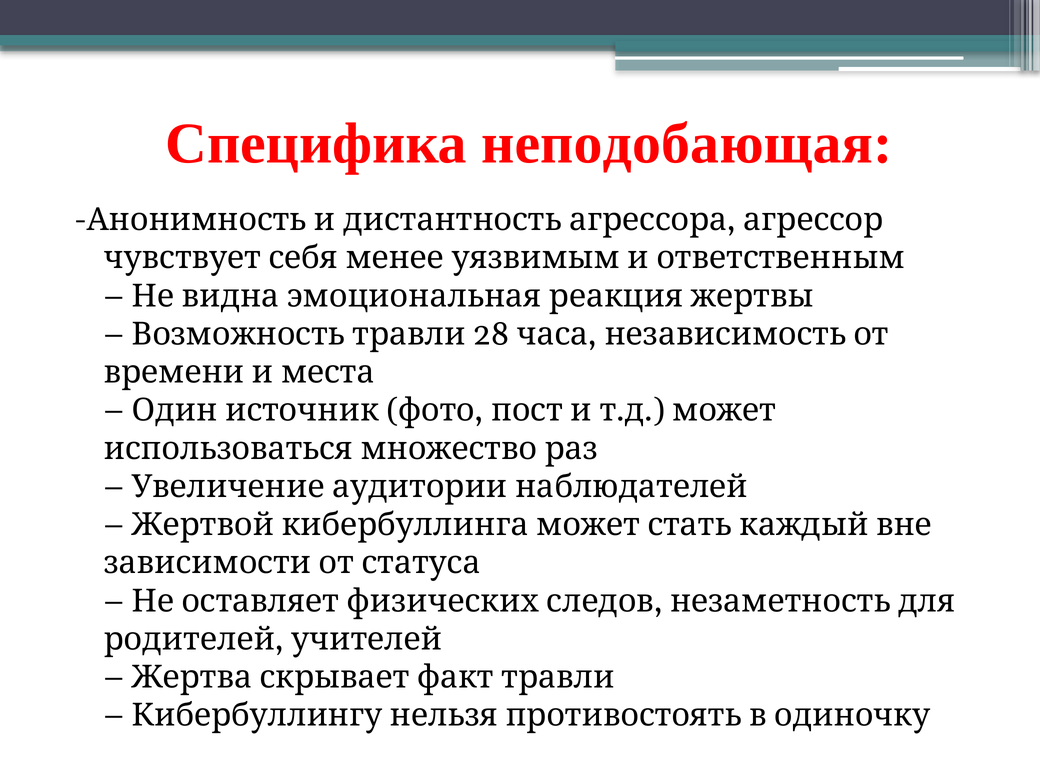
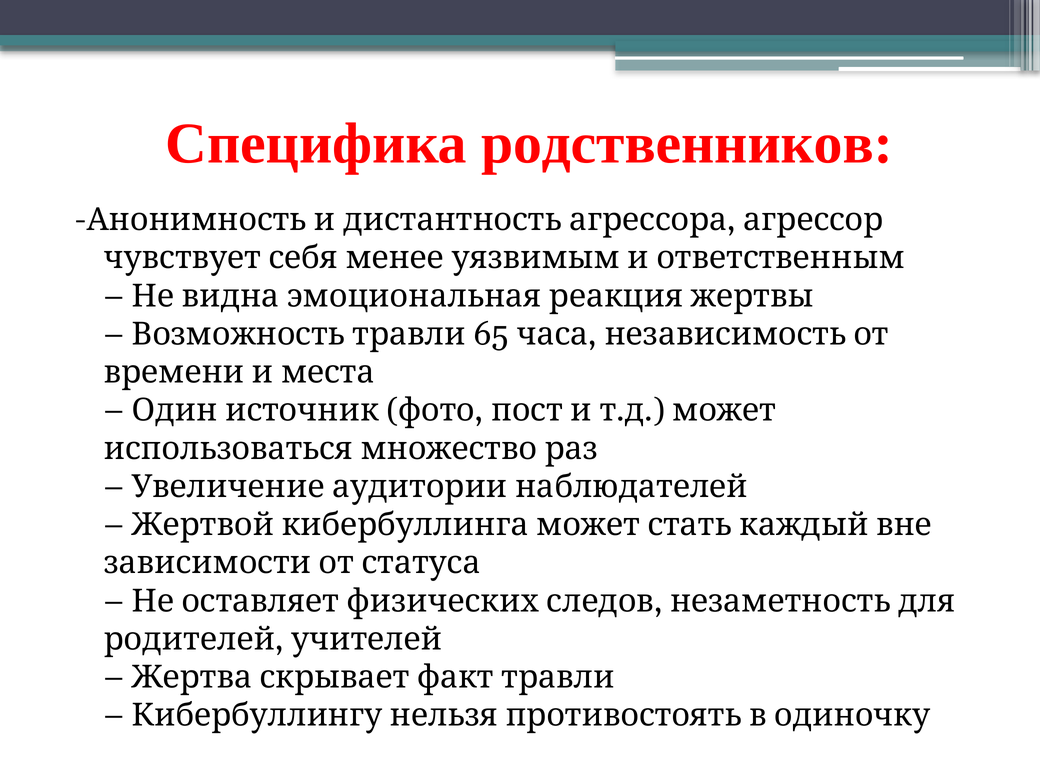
неподобающая: неподобающая -> родственников
28: 28 -> 65
